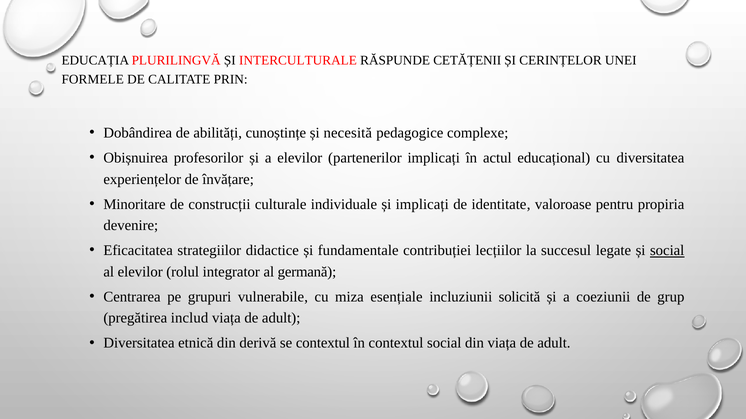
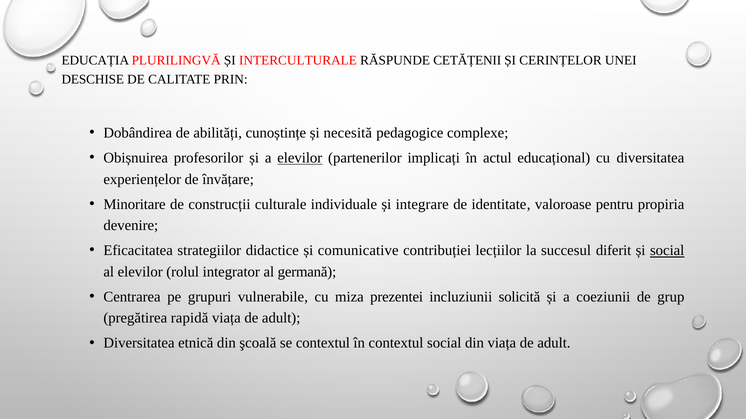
FORMELE: FORMELE -> DESCHISE
elevilor at (300, 158) underline: none -> present
și implicați: implicați -> integrare
fundamentale: fundamentale -> comunicative
legate: legate -> diferit
esențiale: esențiale -> prezentei
includ: includ -> rapidă
derivă: derivă -> şcoală
